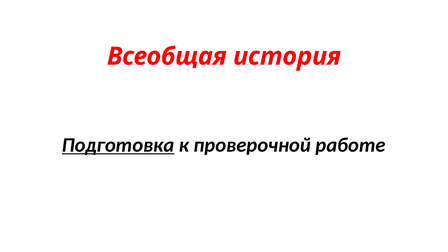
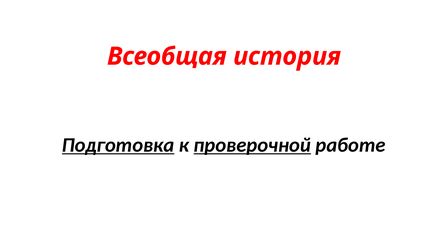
проверочной underline: none -> present
